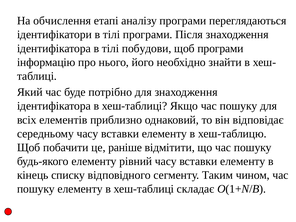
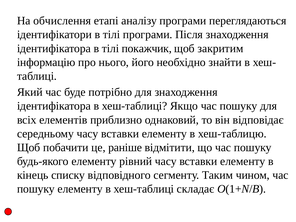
побудови: побудови -> покажчик
щоб програми: програми -> закритим
